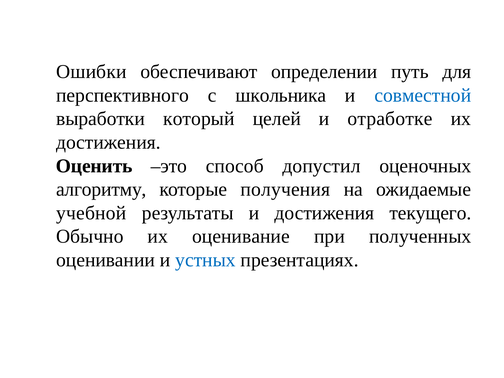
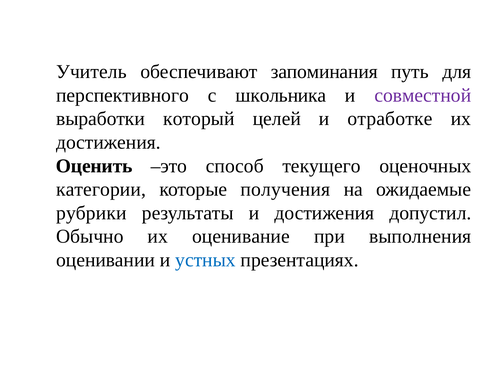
Ошибки: Ошибки -> Учитель
определении: определении -> запоминания
совместной colour: blue -> purple
допустил: допустил -> текущего
алгоритму: алгоритму -> категории
учебной: учебной -> рубрики
текущего: текущего -> допустил
полученных: полученных -> выполнения
